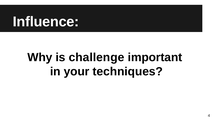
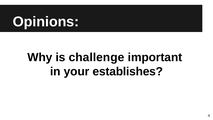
Influence: Influence -> Opinions
techniques: techniques -> establishes
